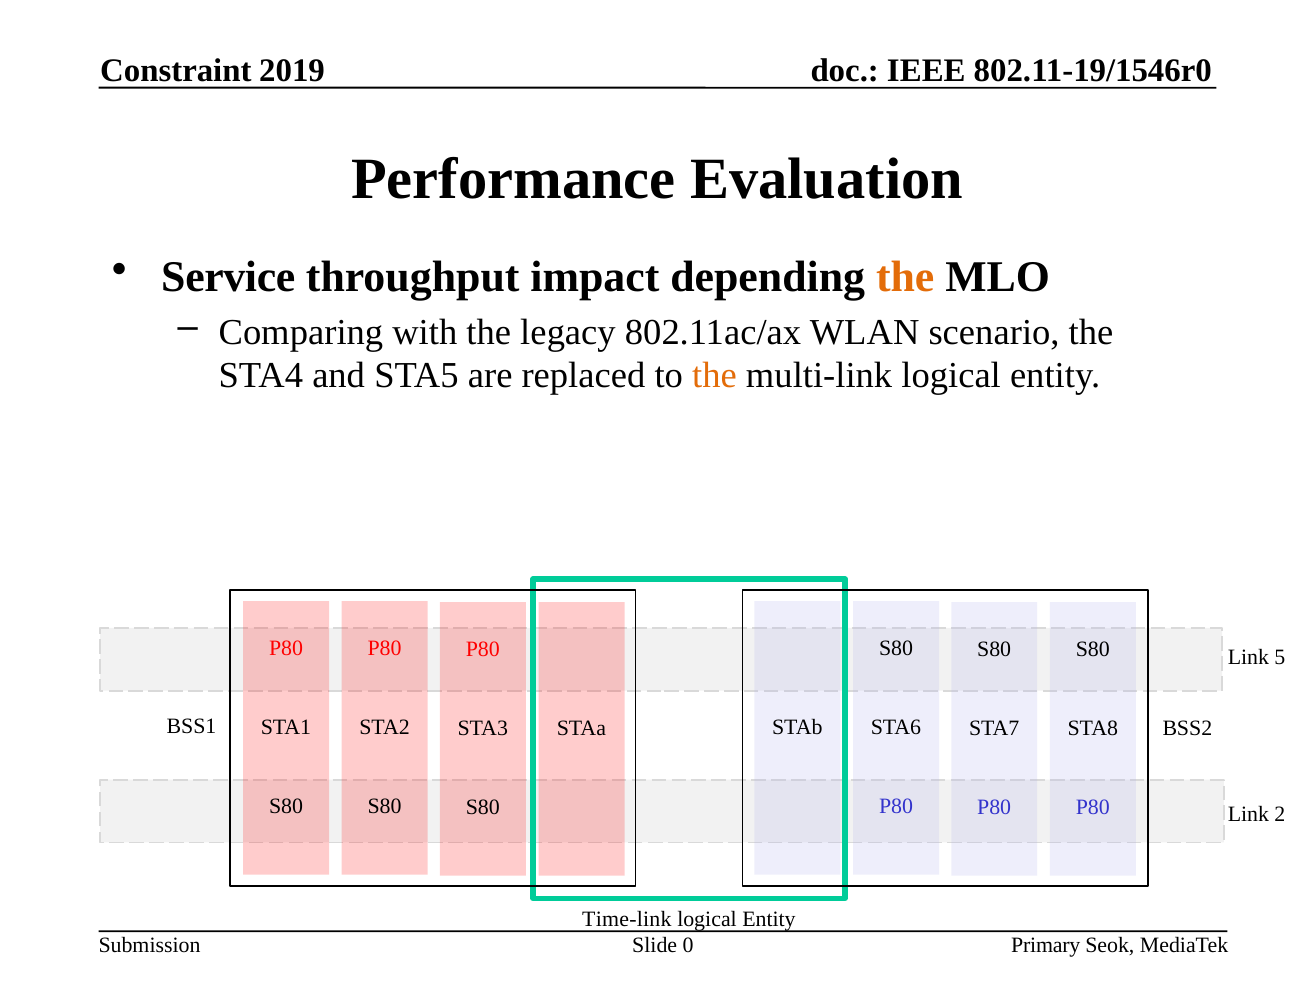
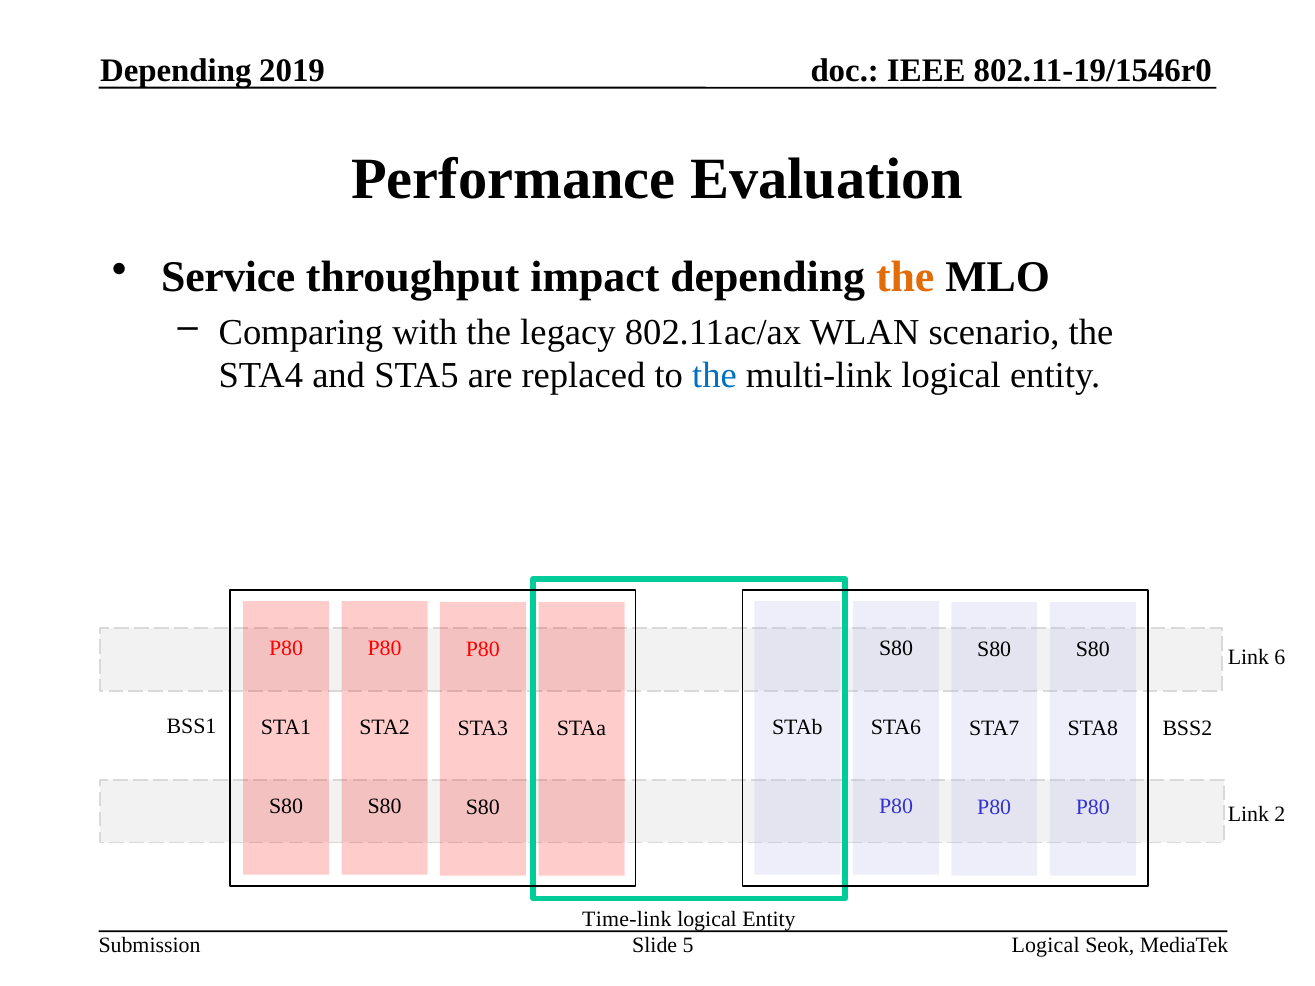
Constraint at (176, 70): Constraint -> Depending
the at (715, 376) colour: orange -> blue
5: 5 -> 6
Primary at (1046, 946): Primary -> Logical
0: 0 -> 5
